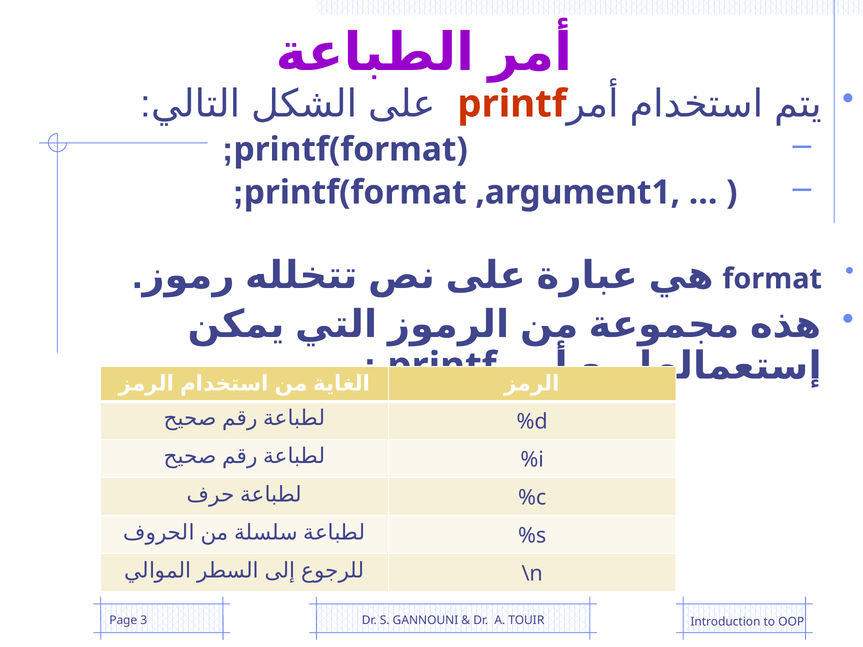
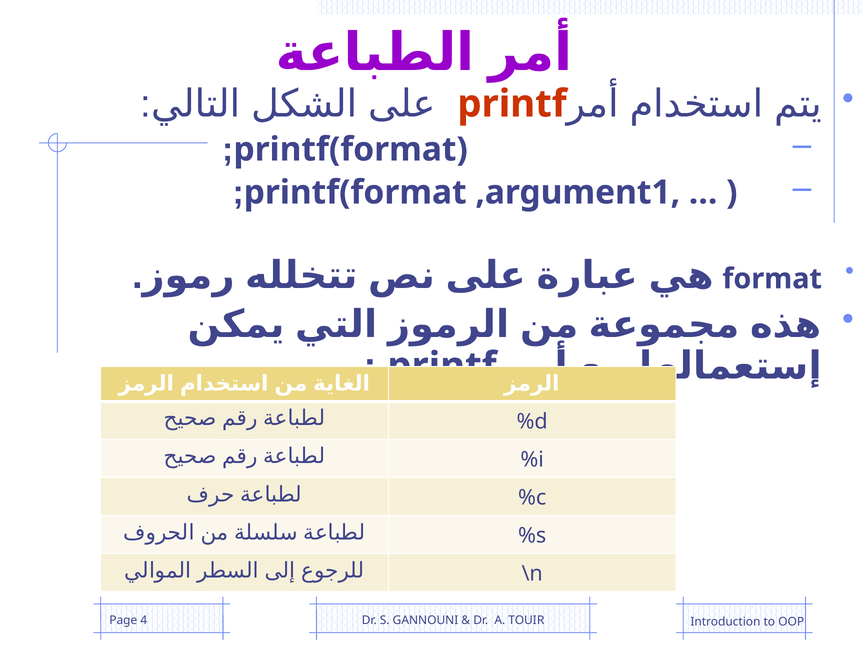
3: 3 -> 4
